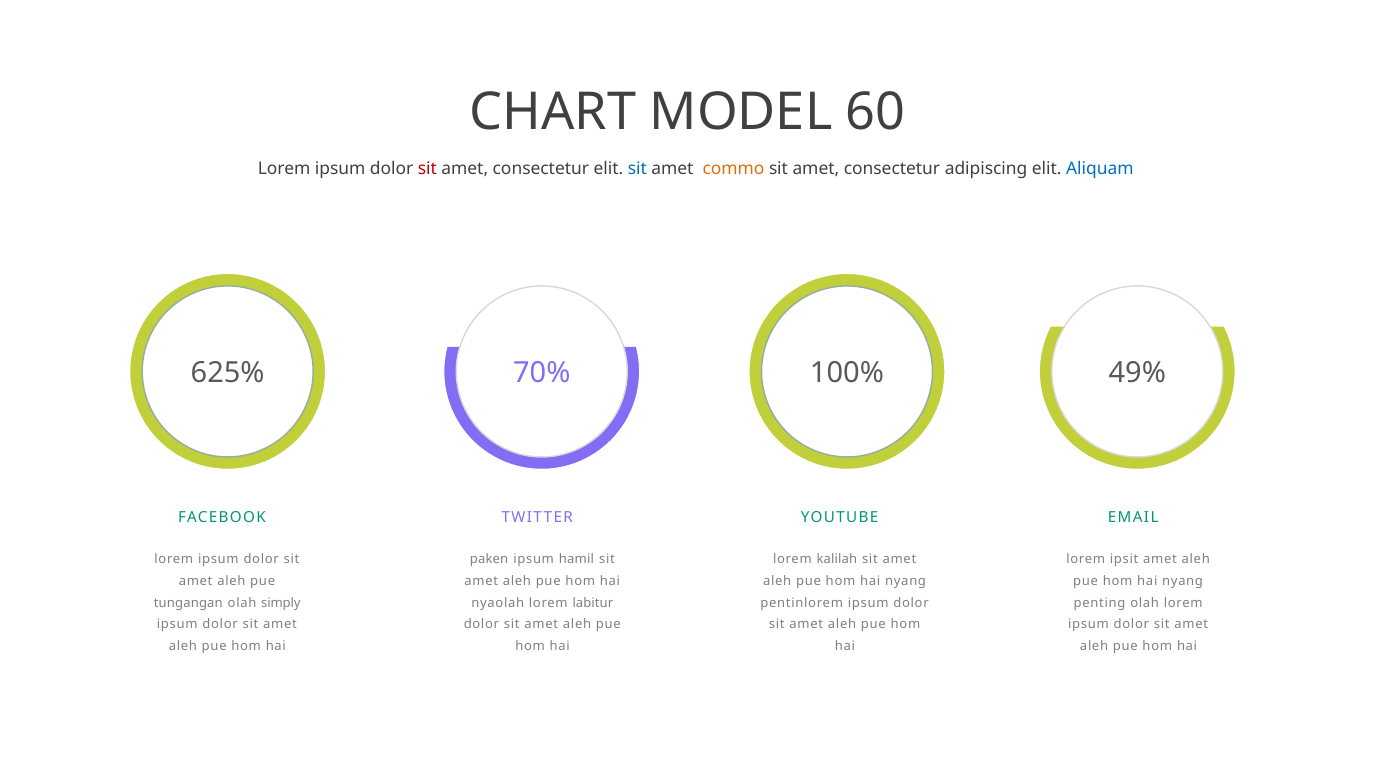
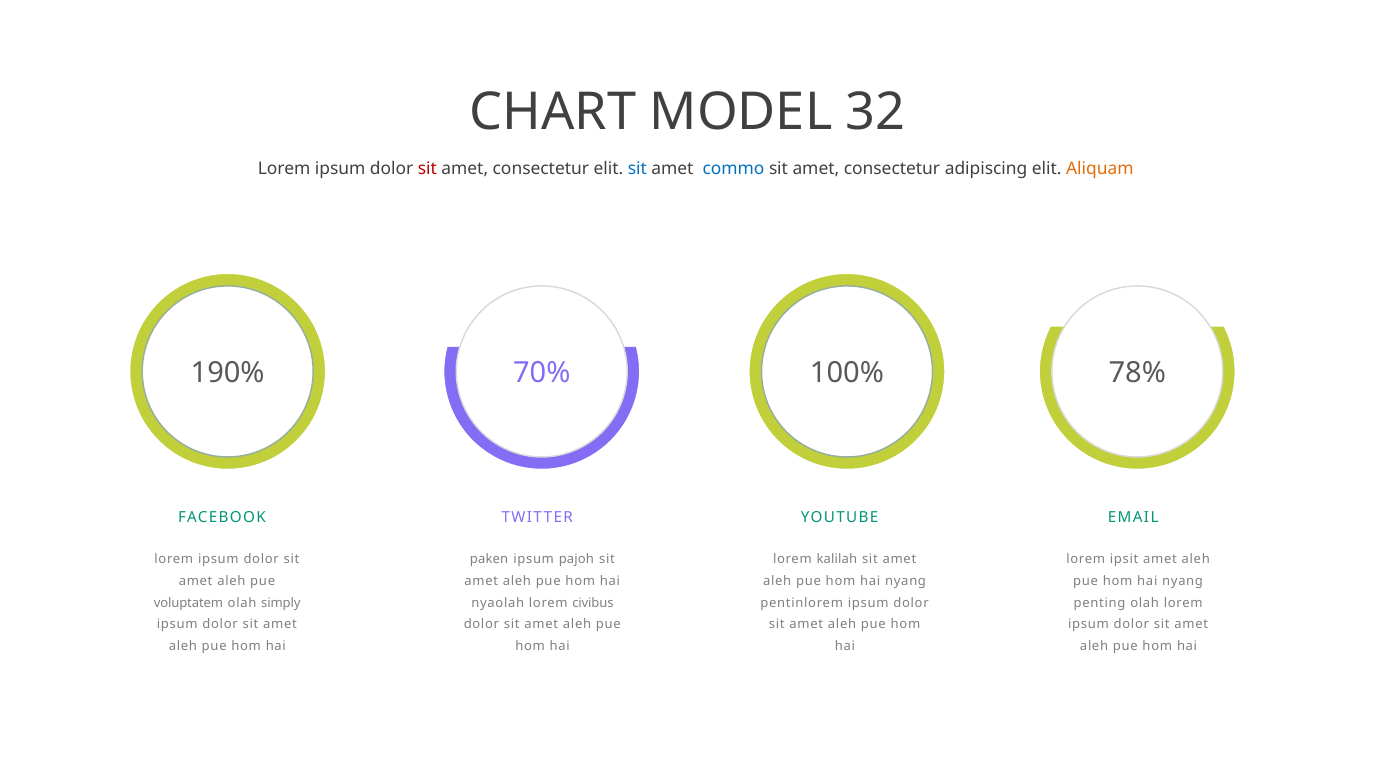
60: 60 -> 32
commo colour: orange -> blue
Aliquam colour: blue -> orange
625%: 625% -> 190%
49%: 49% -> 78%
hamil: hamil -> pajoh
tungangan: tungangan -> voluptatem
labitur: labitur -> civibus
